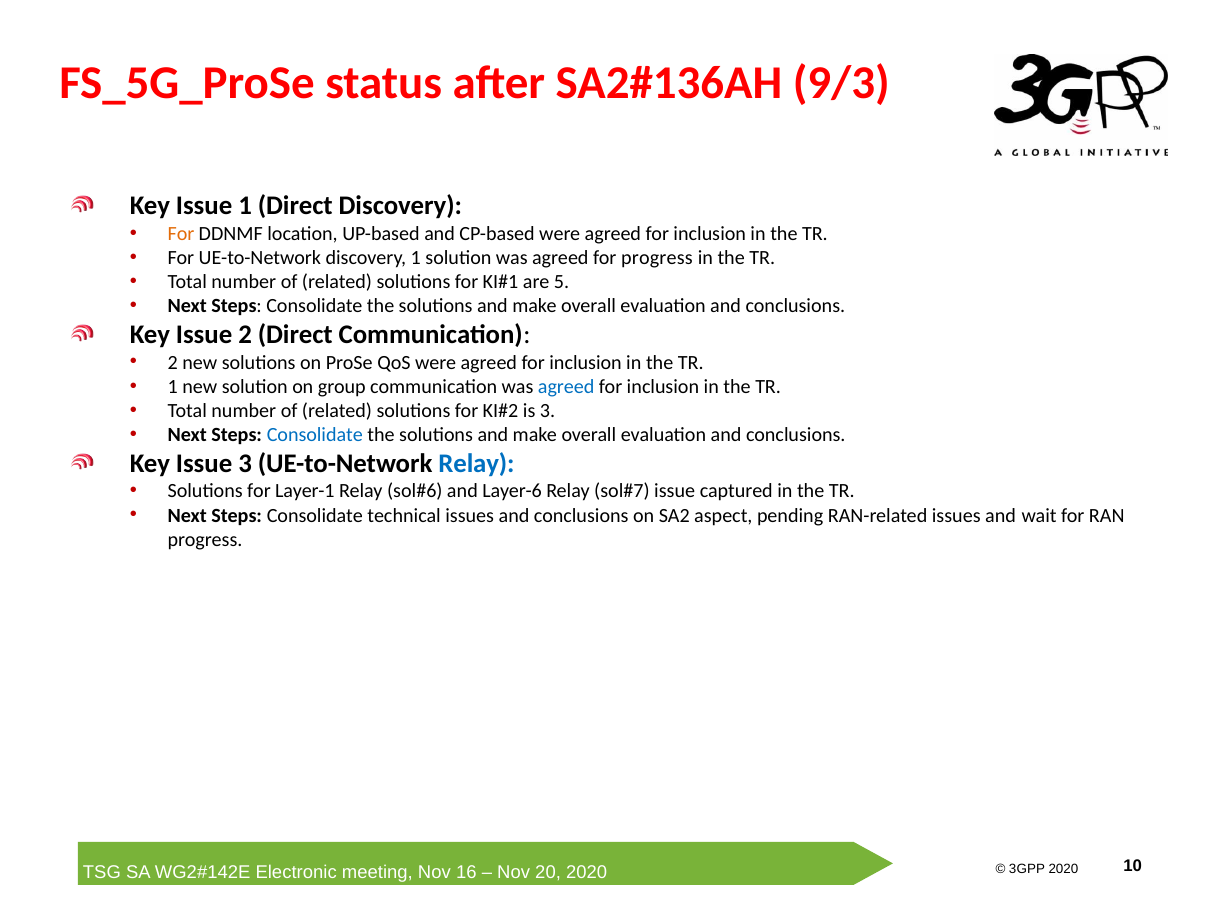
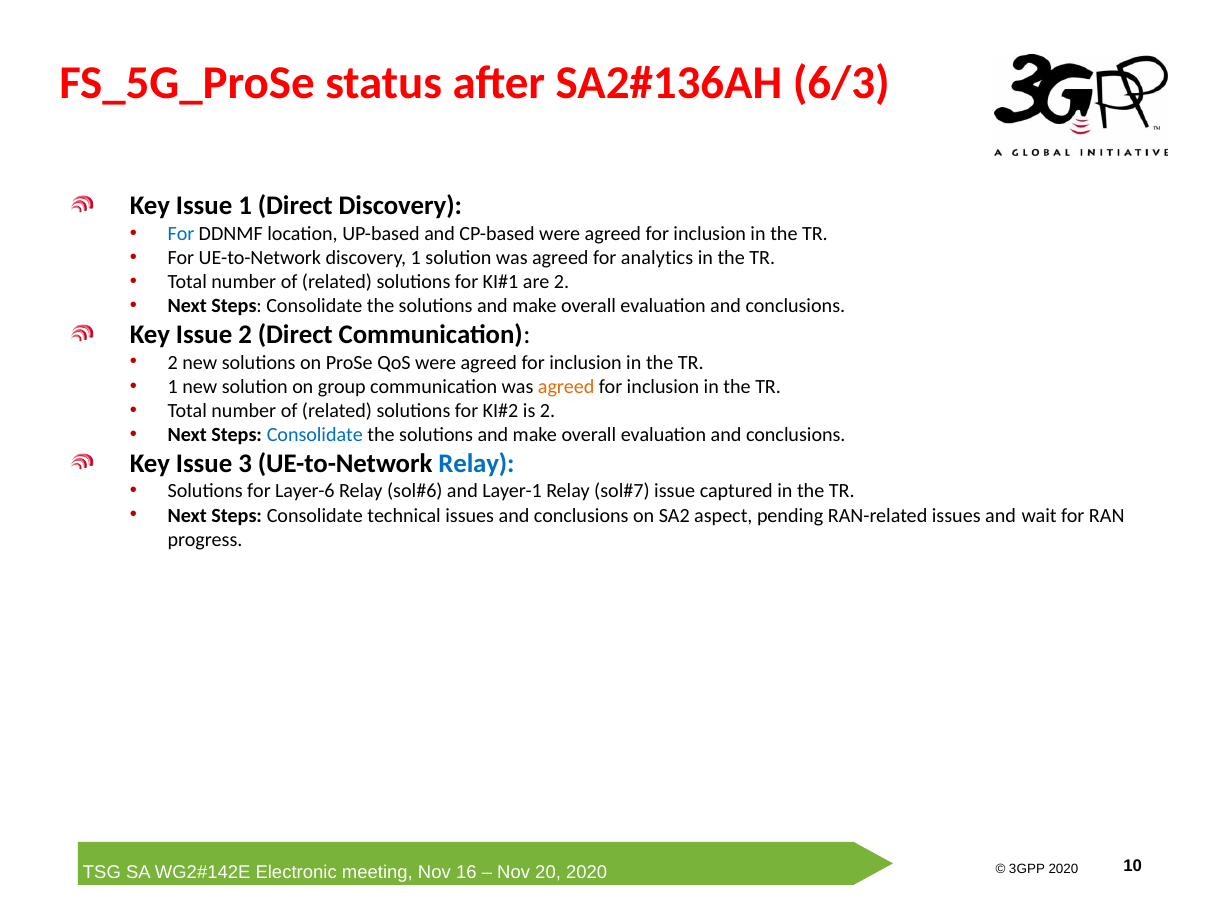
9/3: 9/3 -> 6/3
For at (181, 234) colour: orange -> blue
for progress: progress -> analytics
are 5: 5 -> 2
agreed at (566, 387) colour: blue -> orange
is 3: 3 -> 2
Layer-1: Layer-1 -> Layer-6
Layer-6: Layer-6 -> Layer-1
